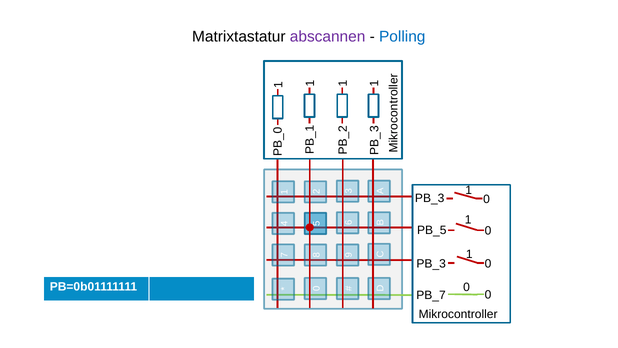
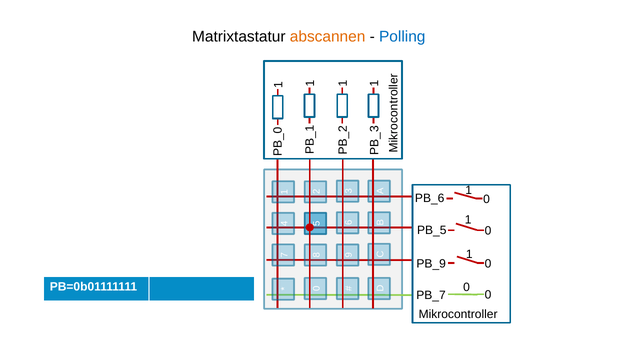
abscannen colour: purple -> orange
PB_3 at (430, 198): PB_3 -> PB_6
PB_3 at (431, 263): PB_3 -> PB_9
